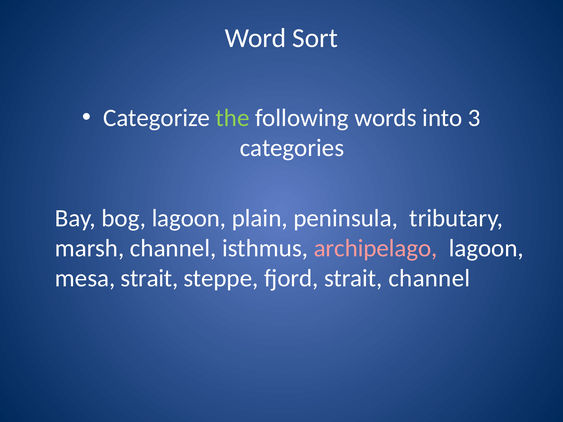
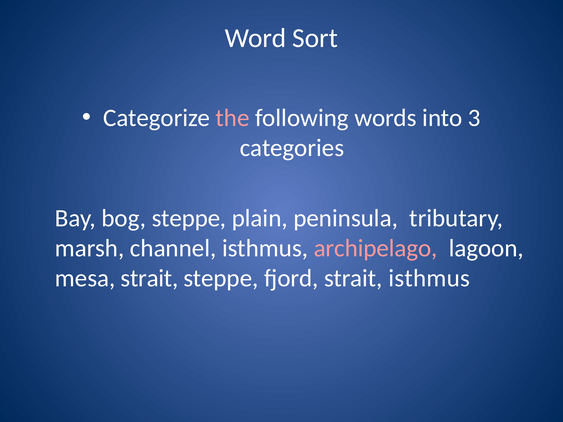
the colour: light green -> pink
bog lagoon: lagoon -> steppe
strait channel: channel -> isthmus
